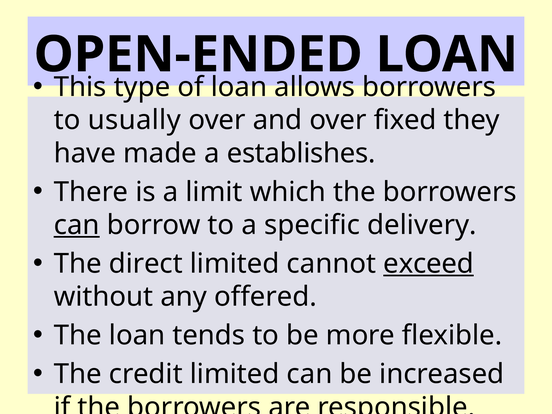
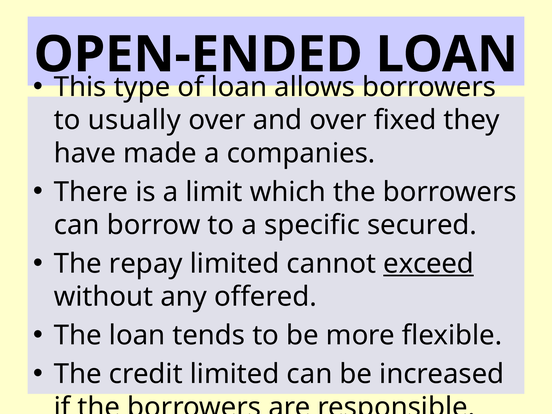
establishes: establishes -> companies
can at (77, 225) underline: present -> none
delivery: delivery -> secured
direct: direct -> repay
